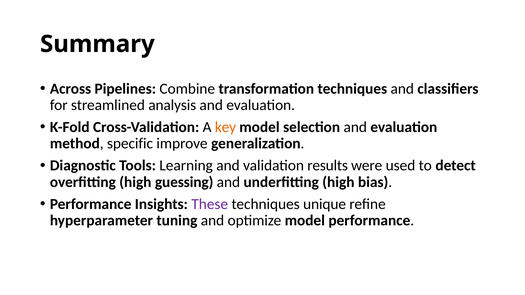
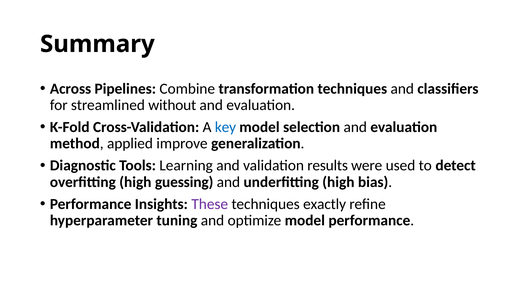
analysis: analysis -> without
key colour: orange -> blue
specific: specific -> applied
unique: unique -> exactly
